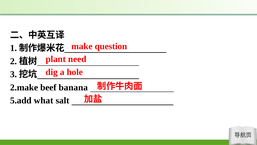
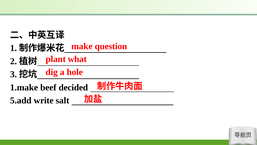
need: need -> what
2.make: 2.make -> 1.make
banana: banana -> decided
what: what -> write
